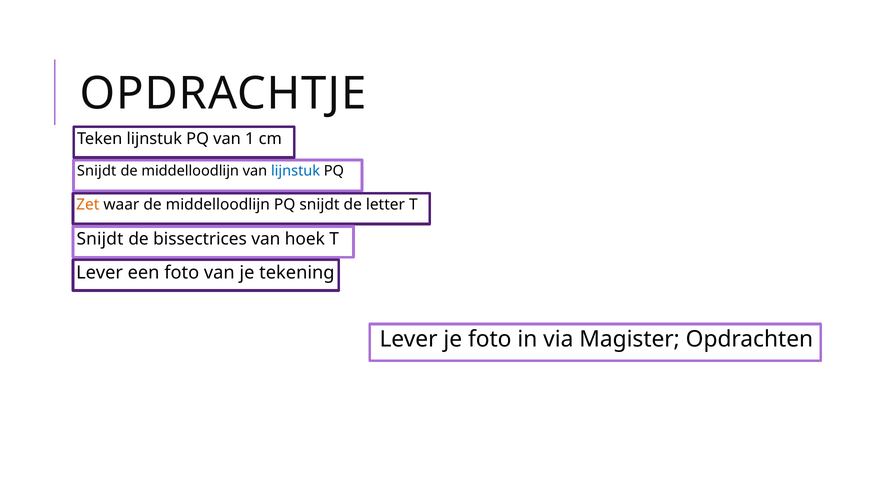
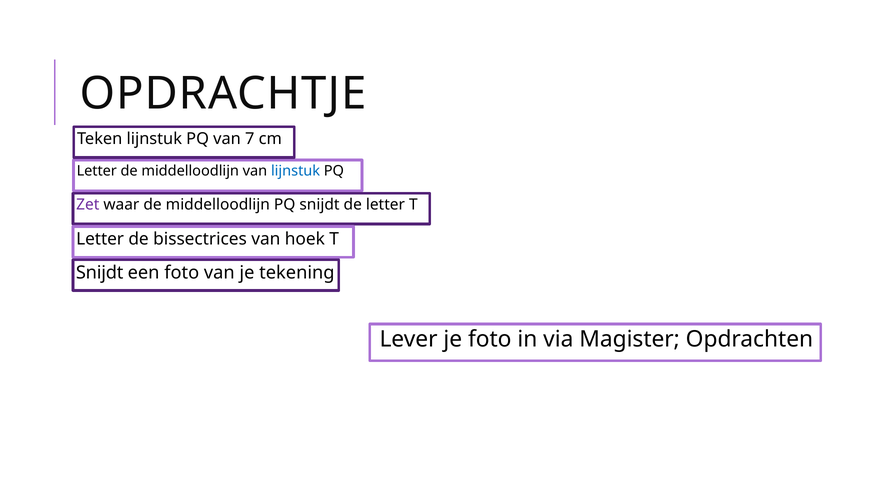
1: 1 -> 7
Snijdt at (97, 171): Snijdt -> Letter
Zet colour: orange -> purple
Snijdt at (100, 239): Snijdt -> Letter
Lever at (100, 272): Lever -> Snijdt
